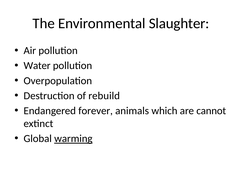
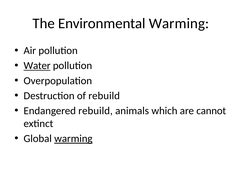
Environmental Slaughter: Slaughter -> Warming
Water underline: none -> present
Endangered forever: forever -> rebuild
